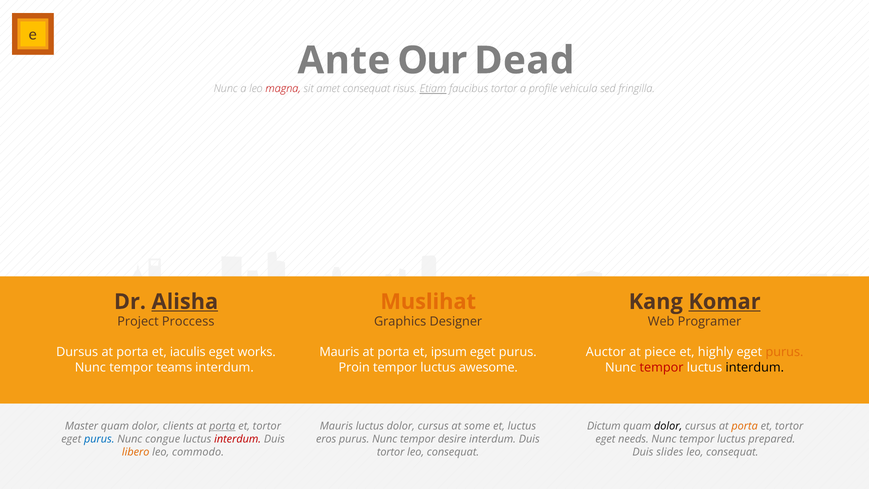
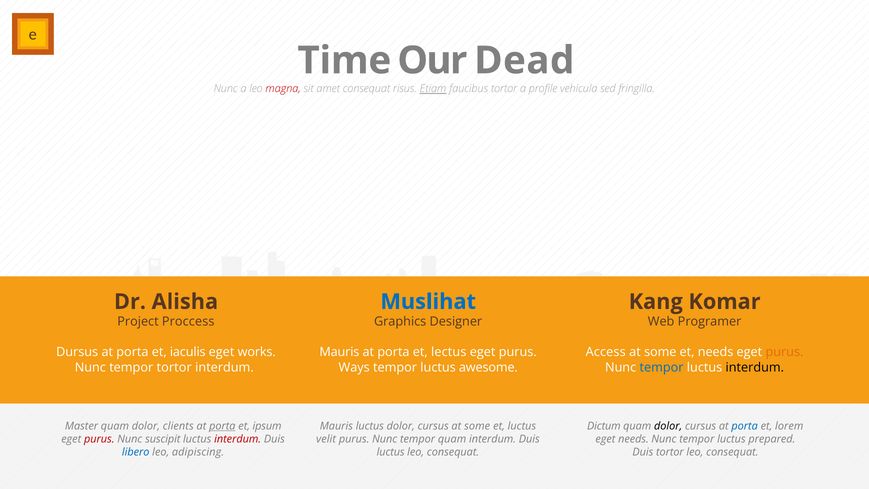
Ante: Ante -> Time
Alisha underline: present -> none
Muslihat colour: orange -> blue
Komar underline: present -> none
ipsum: ipsum -> lectus
Auctor: Auctor -> Access
piece at (660, 352): piece -> some
et highly: highly -> needs
tempor teams: teams -> tortor
Proin: Proin -> Ways
tempor at (662, 367) colour: red -> blue
tortor at (267, 426): tortor -> ipsum
porta at (745, 426) colour: orange -> blue
tortor at (789, 426): tortor -> lorem
purus at (99, 439) colour: blue -> red
congue: congue -> suscipit
eros: eros -> velit
tempor desire: desire -> quam
libero colour: orange -> blue
commodo: commodo -> adipiscing
tortor at (391, 452): tortor -> luctus
Duis slides: slides -> tortor
